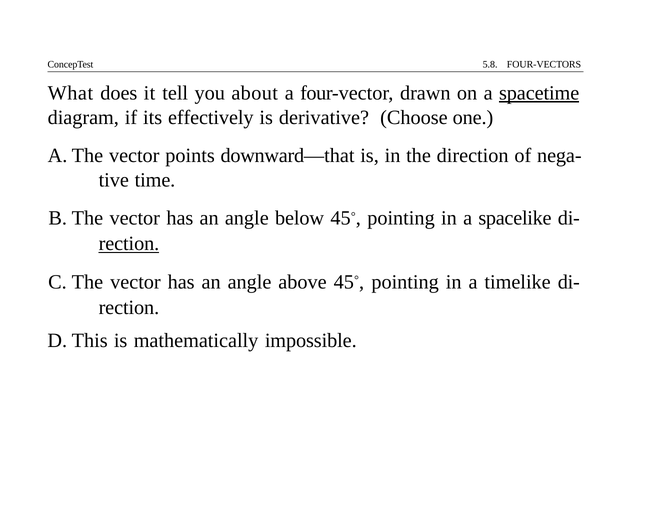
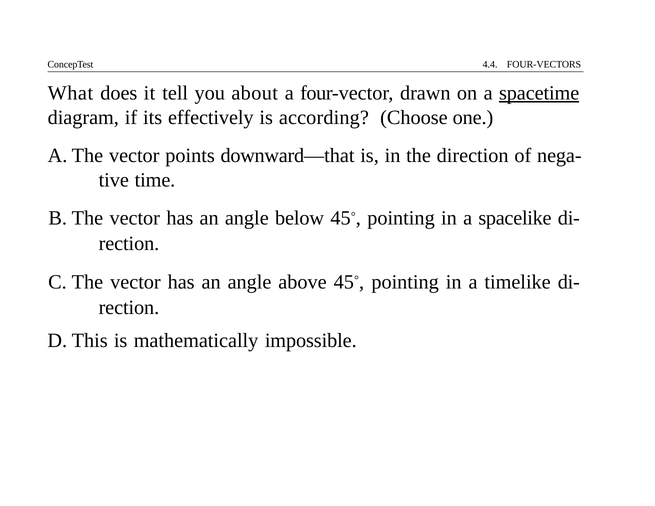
5.8: 5.8 -> 4.4
derivative: derivative -> according
rection at (129, 244) underline: present -> none
